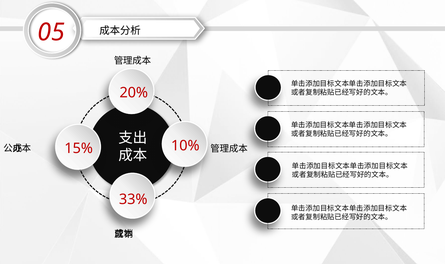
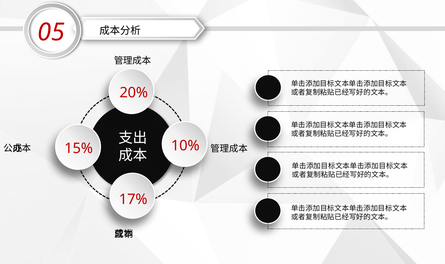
33%: 33% -> 17%
